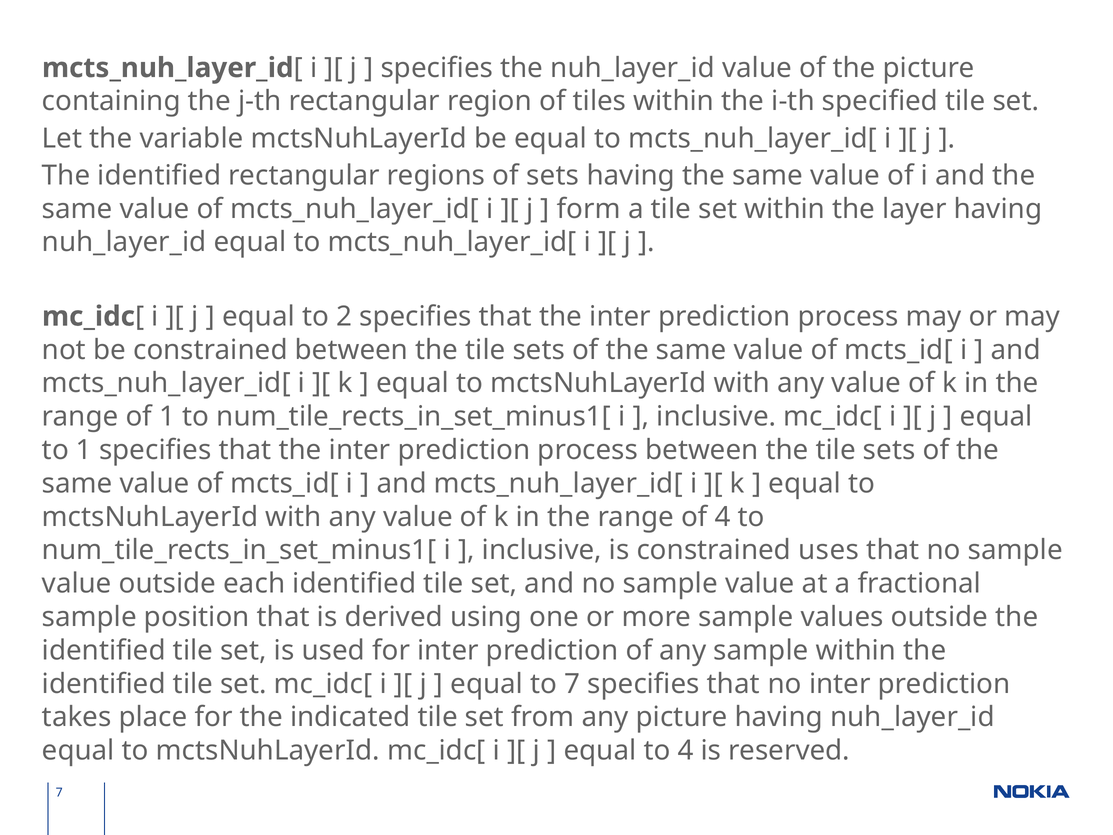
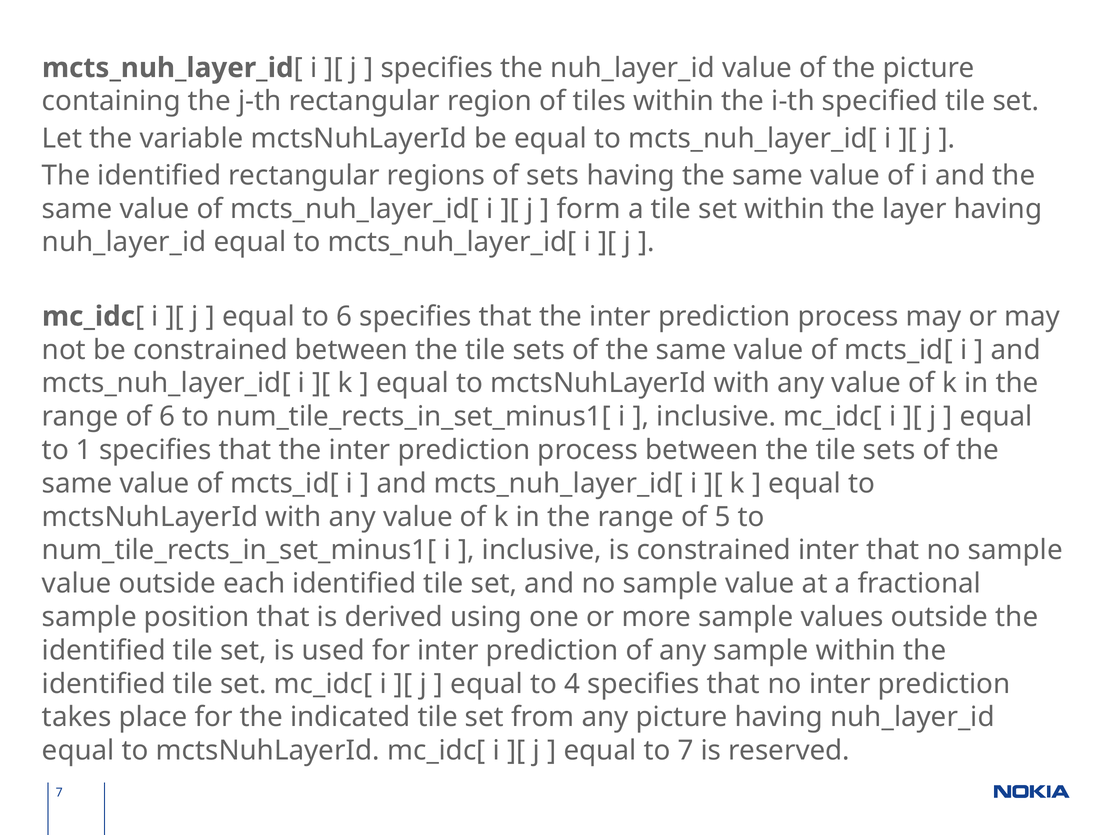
to 2: 2 -> 6
of 1: 1 -> 6
of 4: 4 -> 5
constrained uses: uses -> inter
to 7: 7 -> 4
to 4: 4 -> 7
